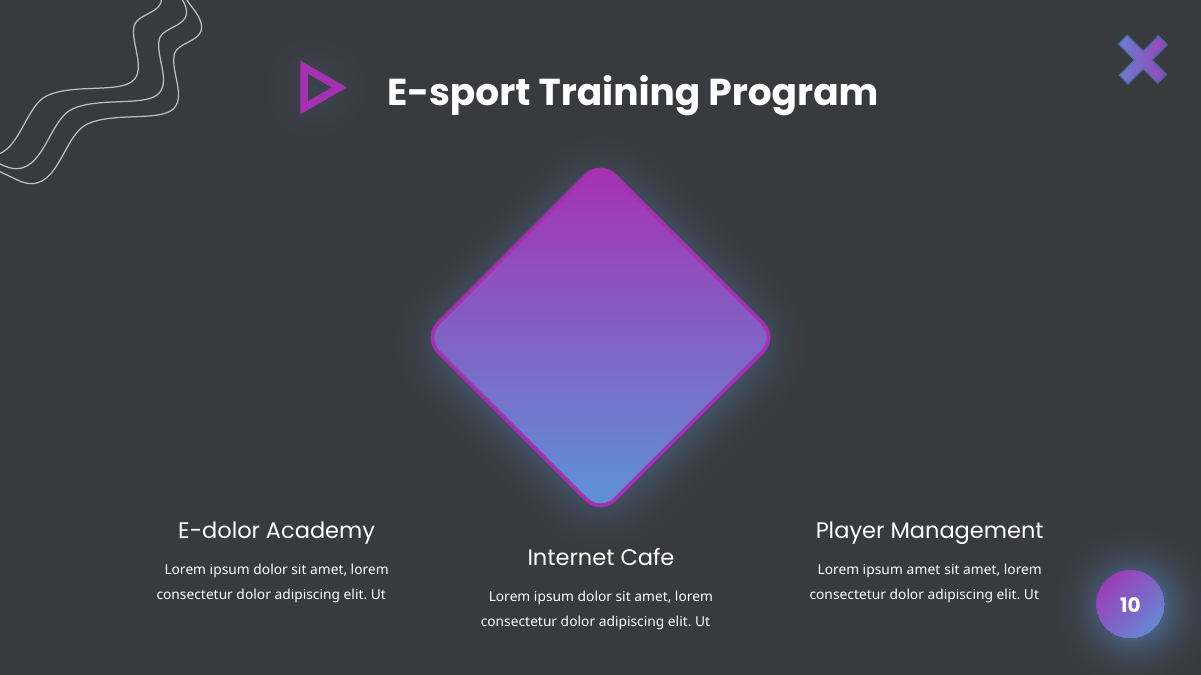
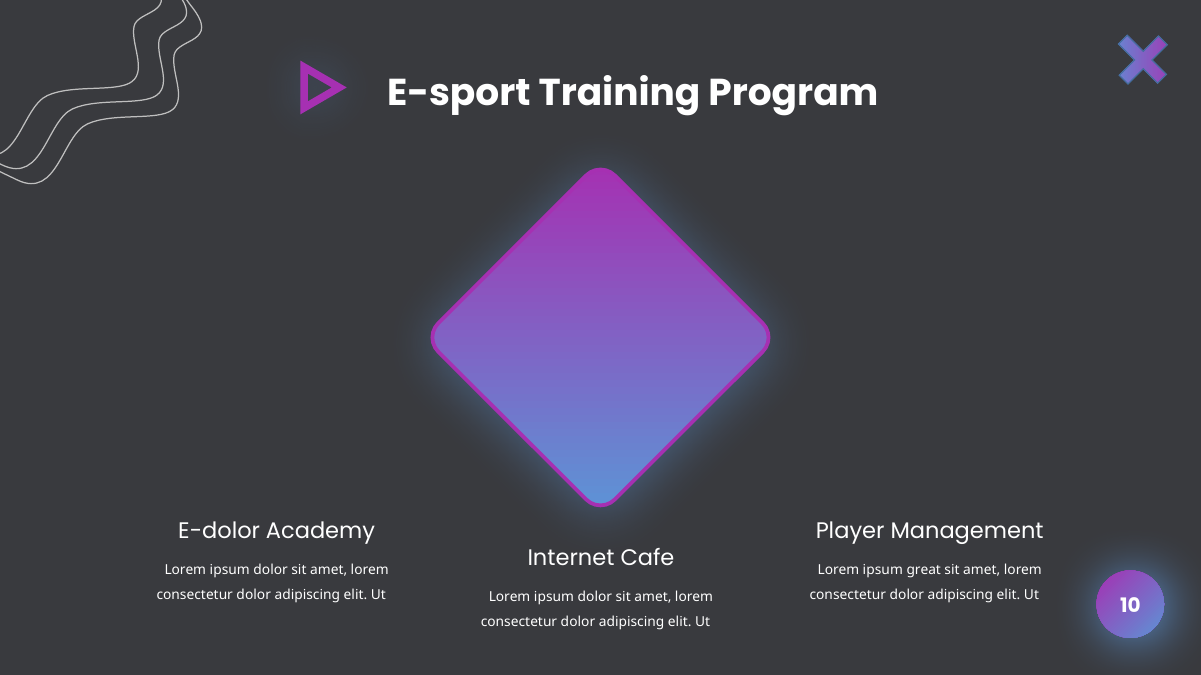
ipsum amet: amet -> great
